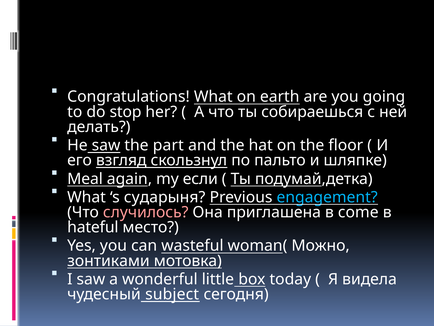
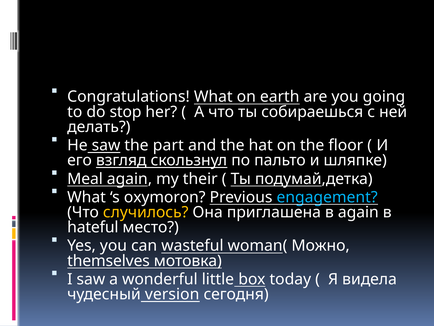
если: если -> their
сударыня: сударыня -> oxymoron
случилось colour: pink -> yellow
в come: come -> again
зонтиками: зонтиками -> themselves
subject: subject -> version
